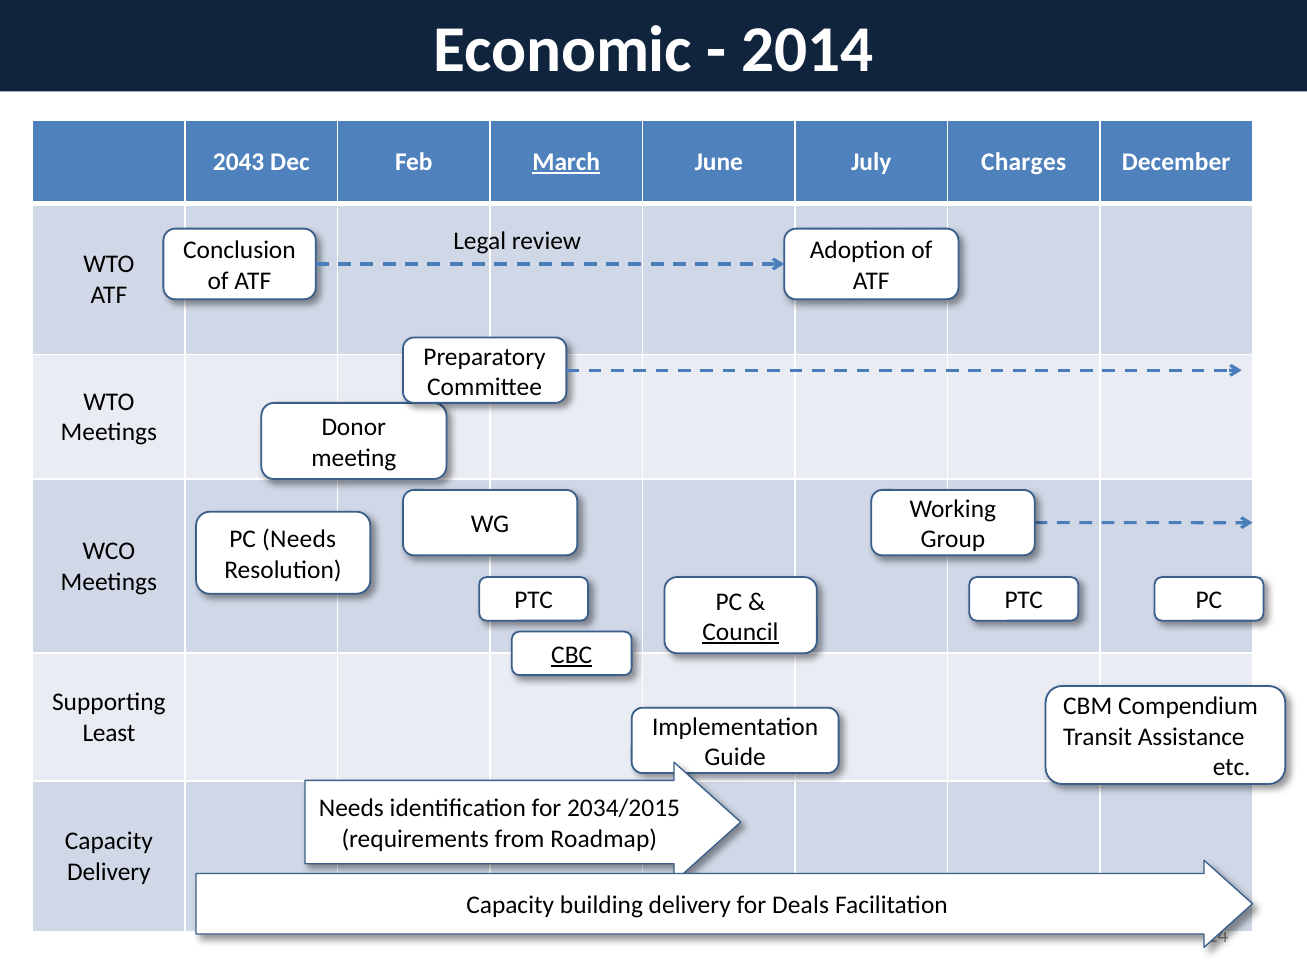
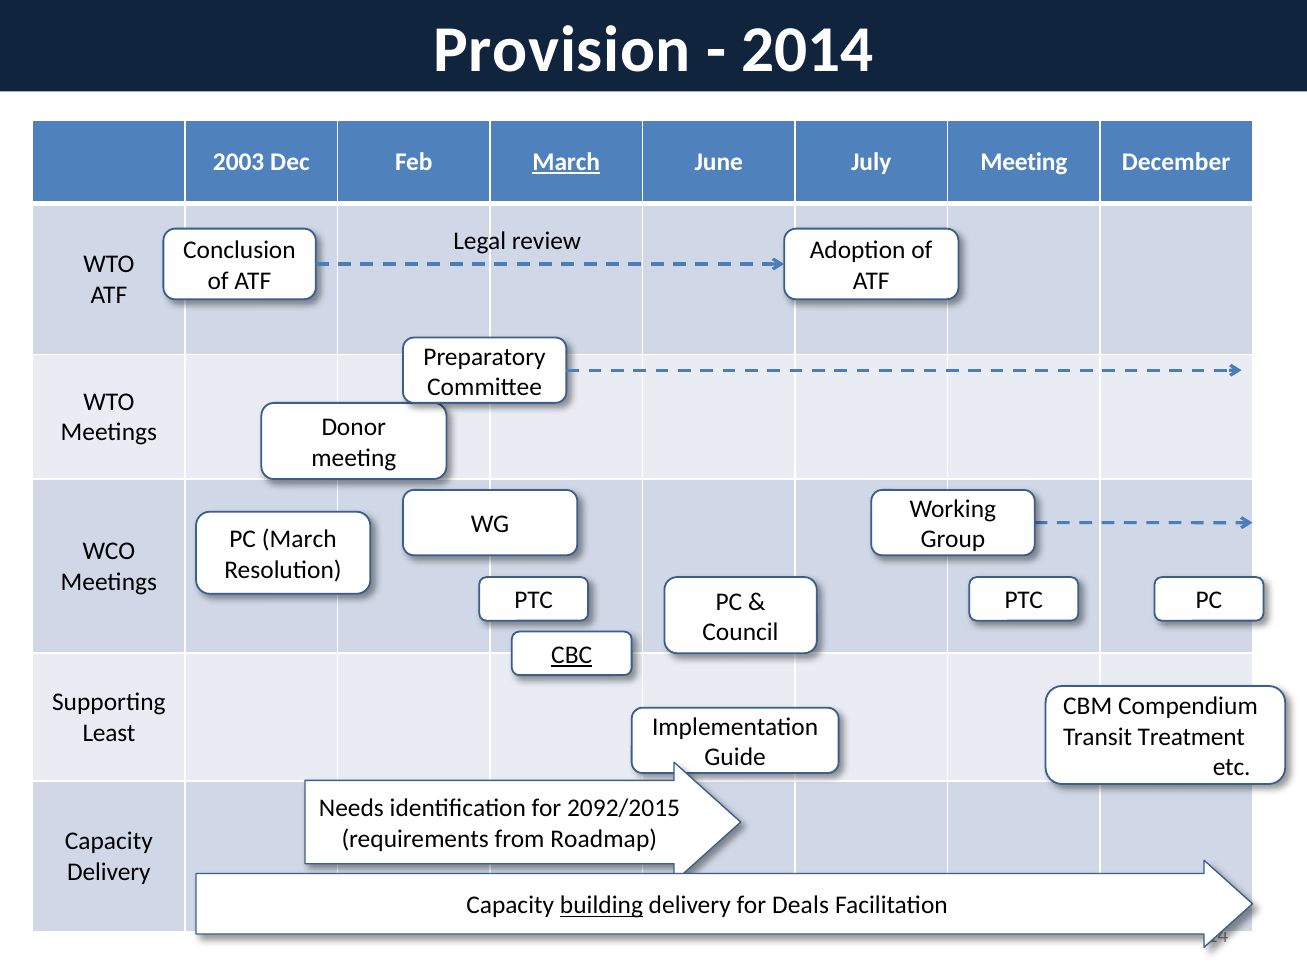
Economic: Economic -> Provision
2043: 2043 -> 2003
July Charges: Charges -> Meeting
PC Needs: Needs -> March
Council underline: present -> none
Assistance: Assistance -> Treatment
2034/2015: 2034/2015 -> 2092/2015
building underline: none -> present
